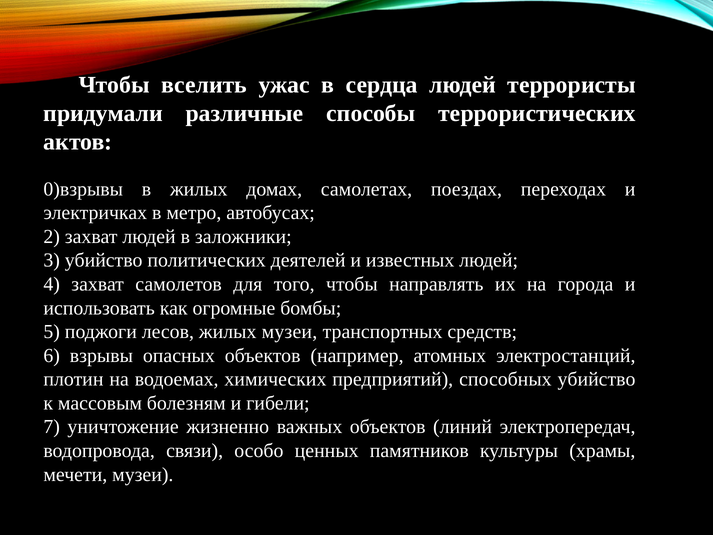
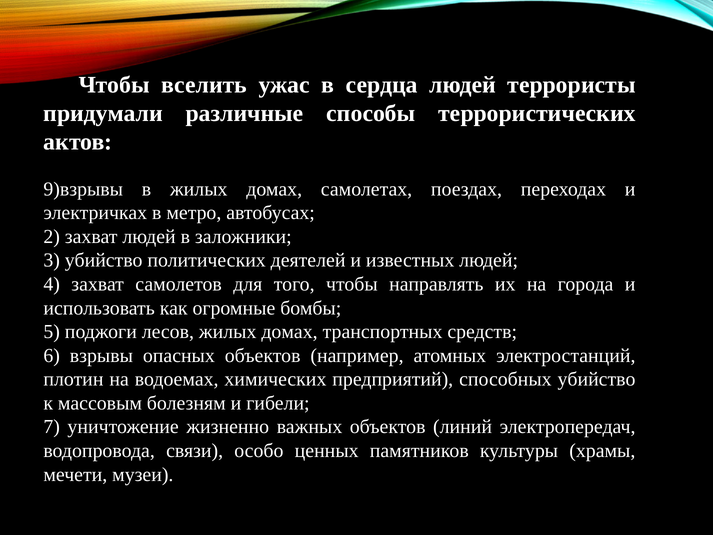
0)взрывы: 0)взрывы -> 9)взрывы
лесов жилых музеи: музеи -> домах
